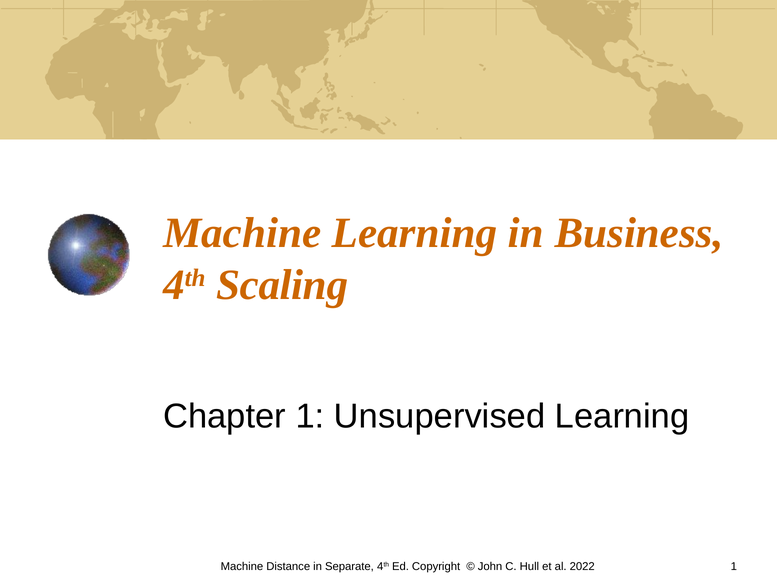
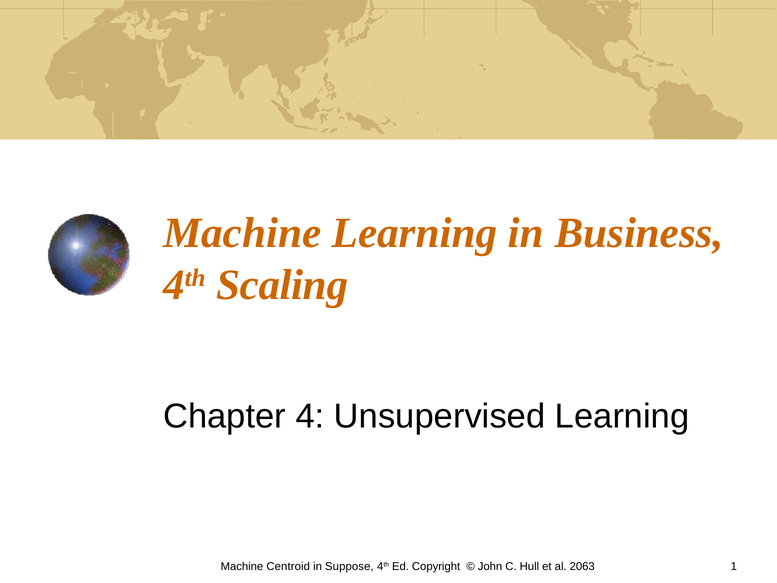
Chapter 1: 1 -> 4
Distance: Distance -> Centroid
Separate: Separate -> Suppose
2022: 2022 -> 2063
